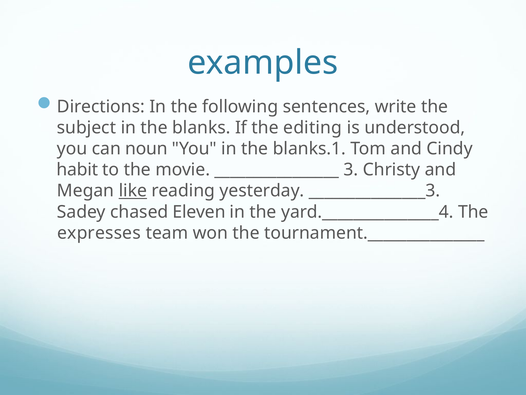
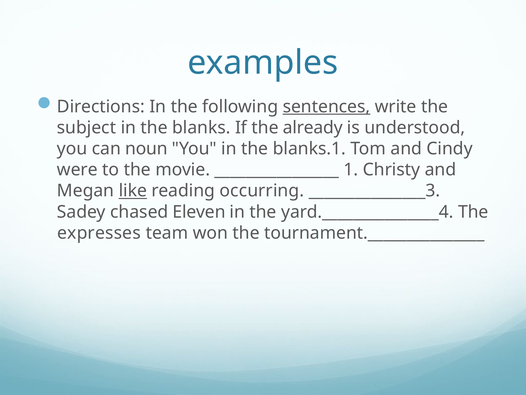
sentences underline: none -> present
editing: editing -> already
habit: habit -> were
3: 3 -> 1
yesterday: yesterday -> occurring
